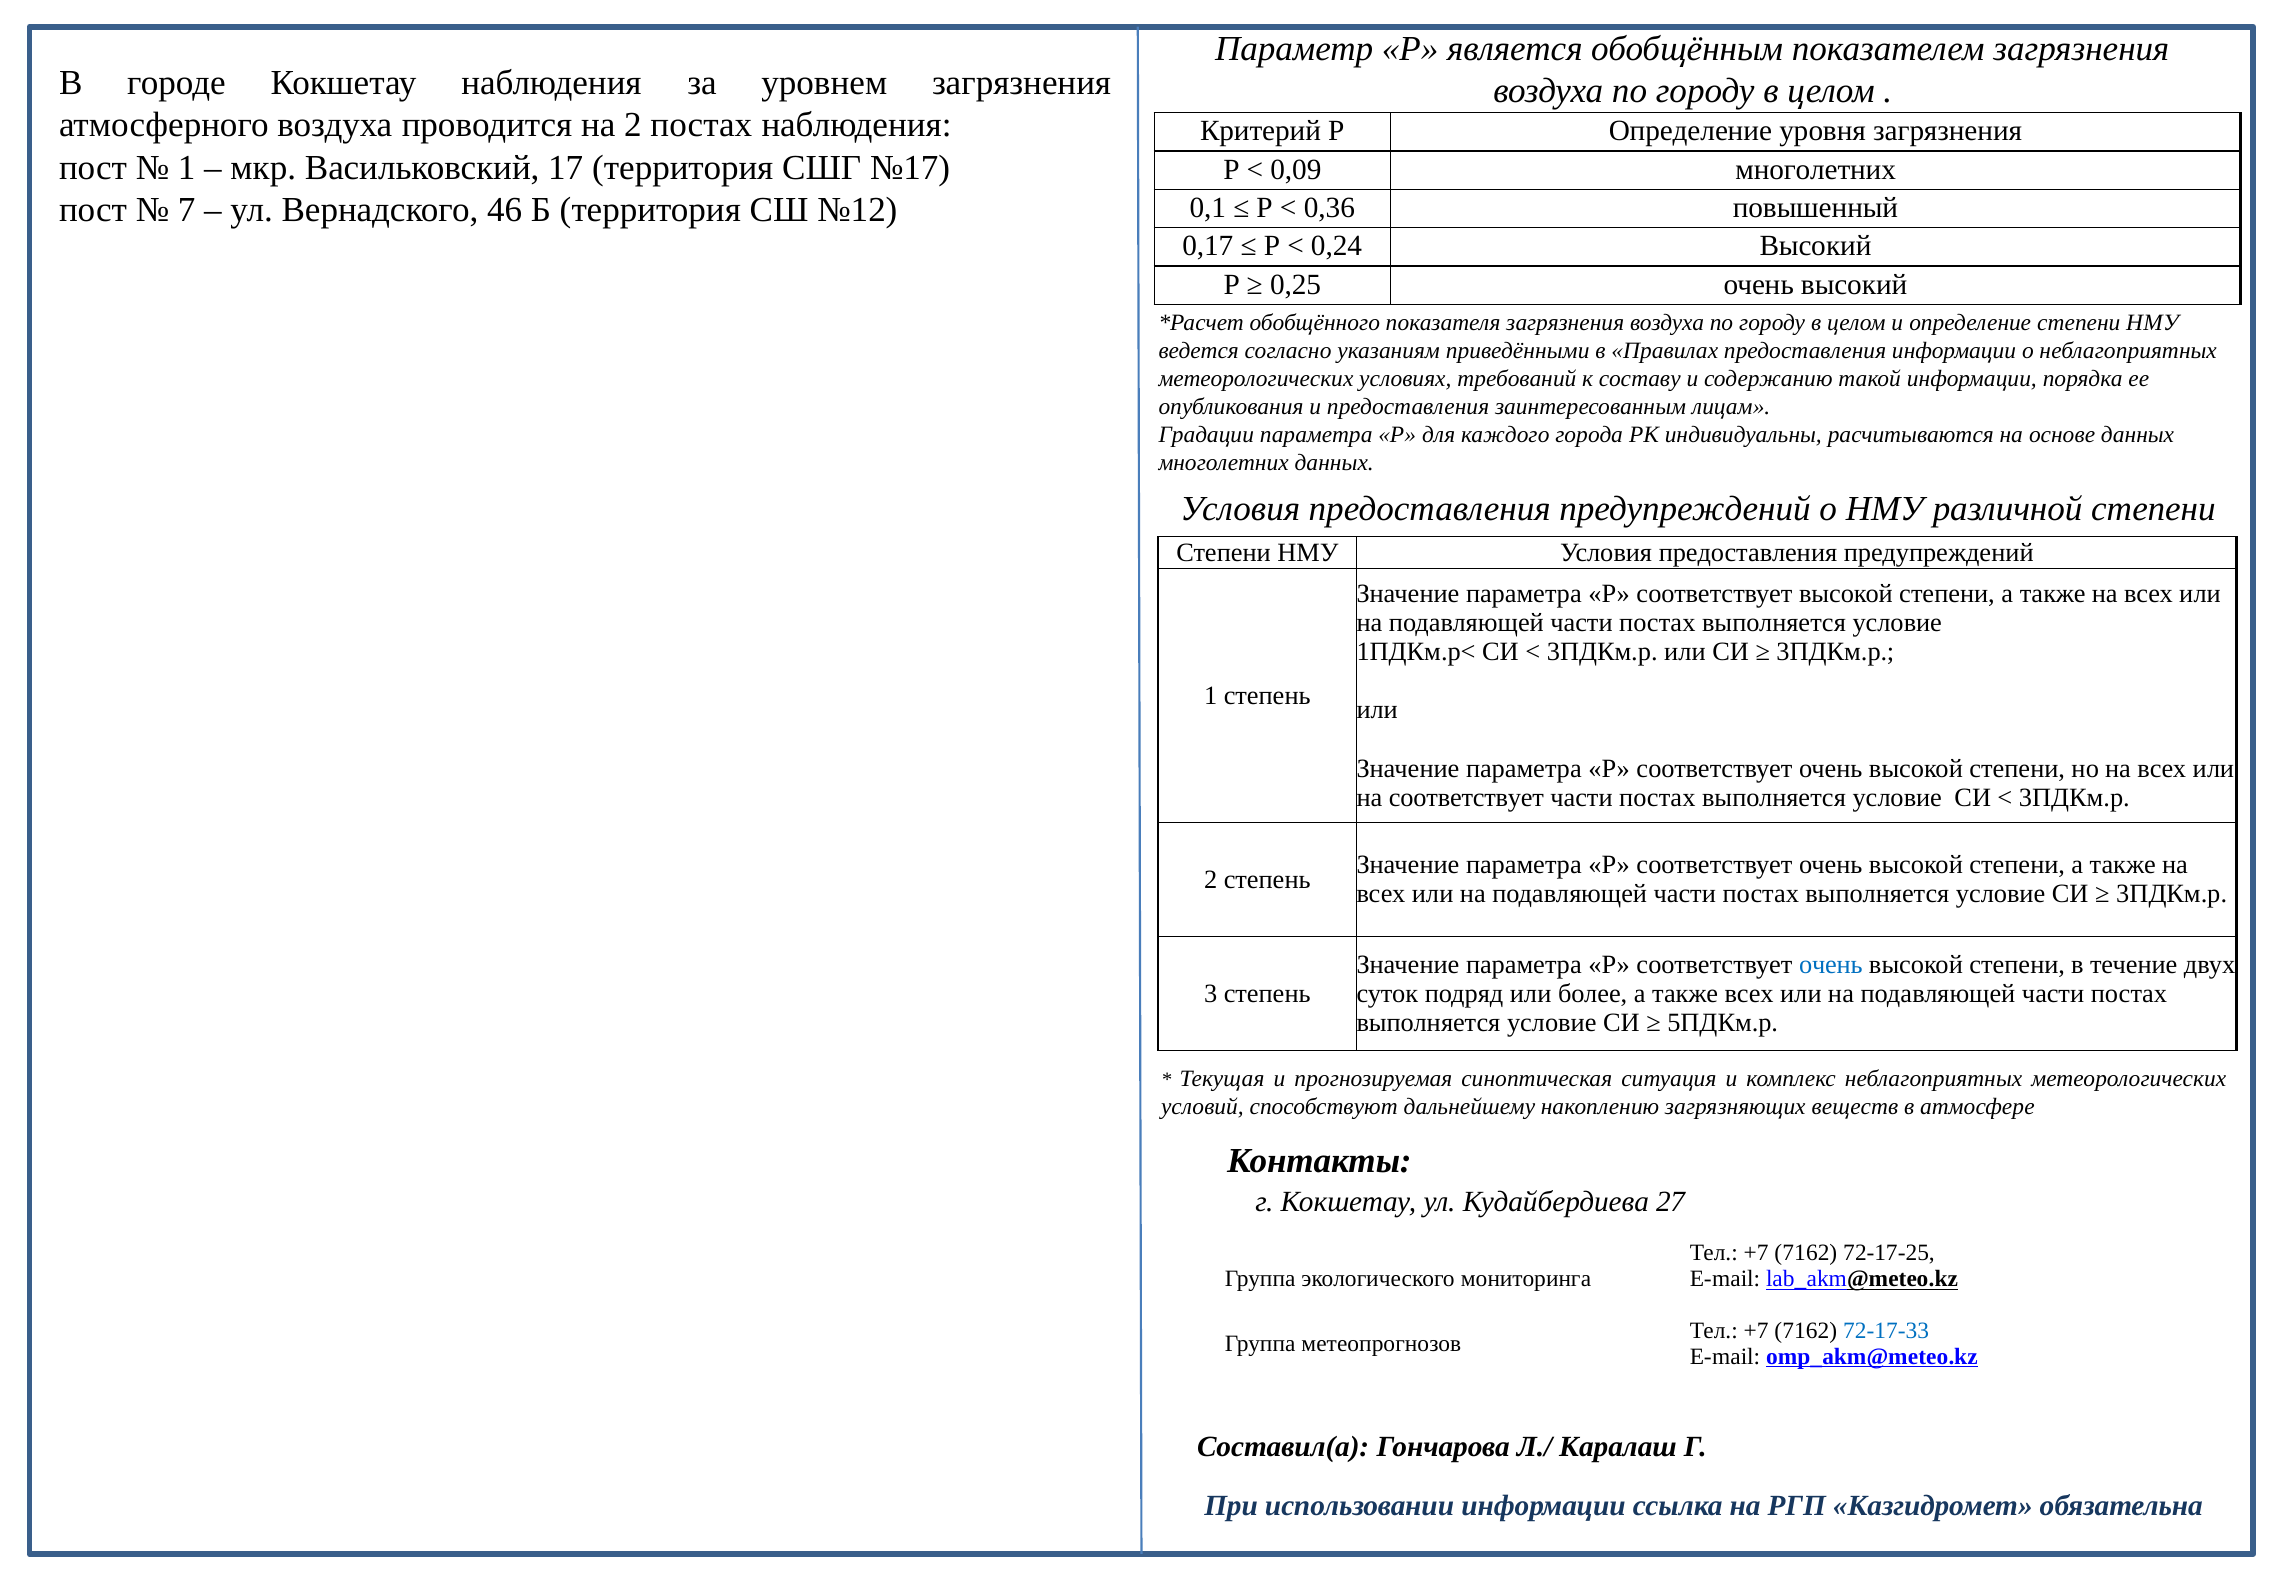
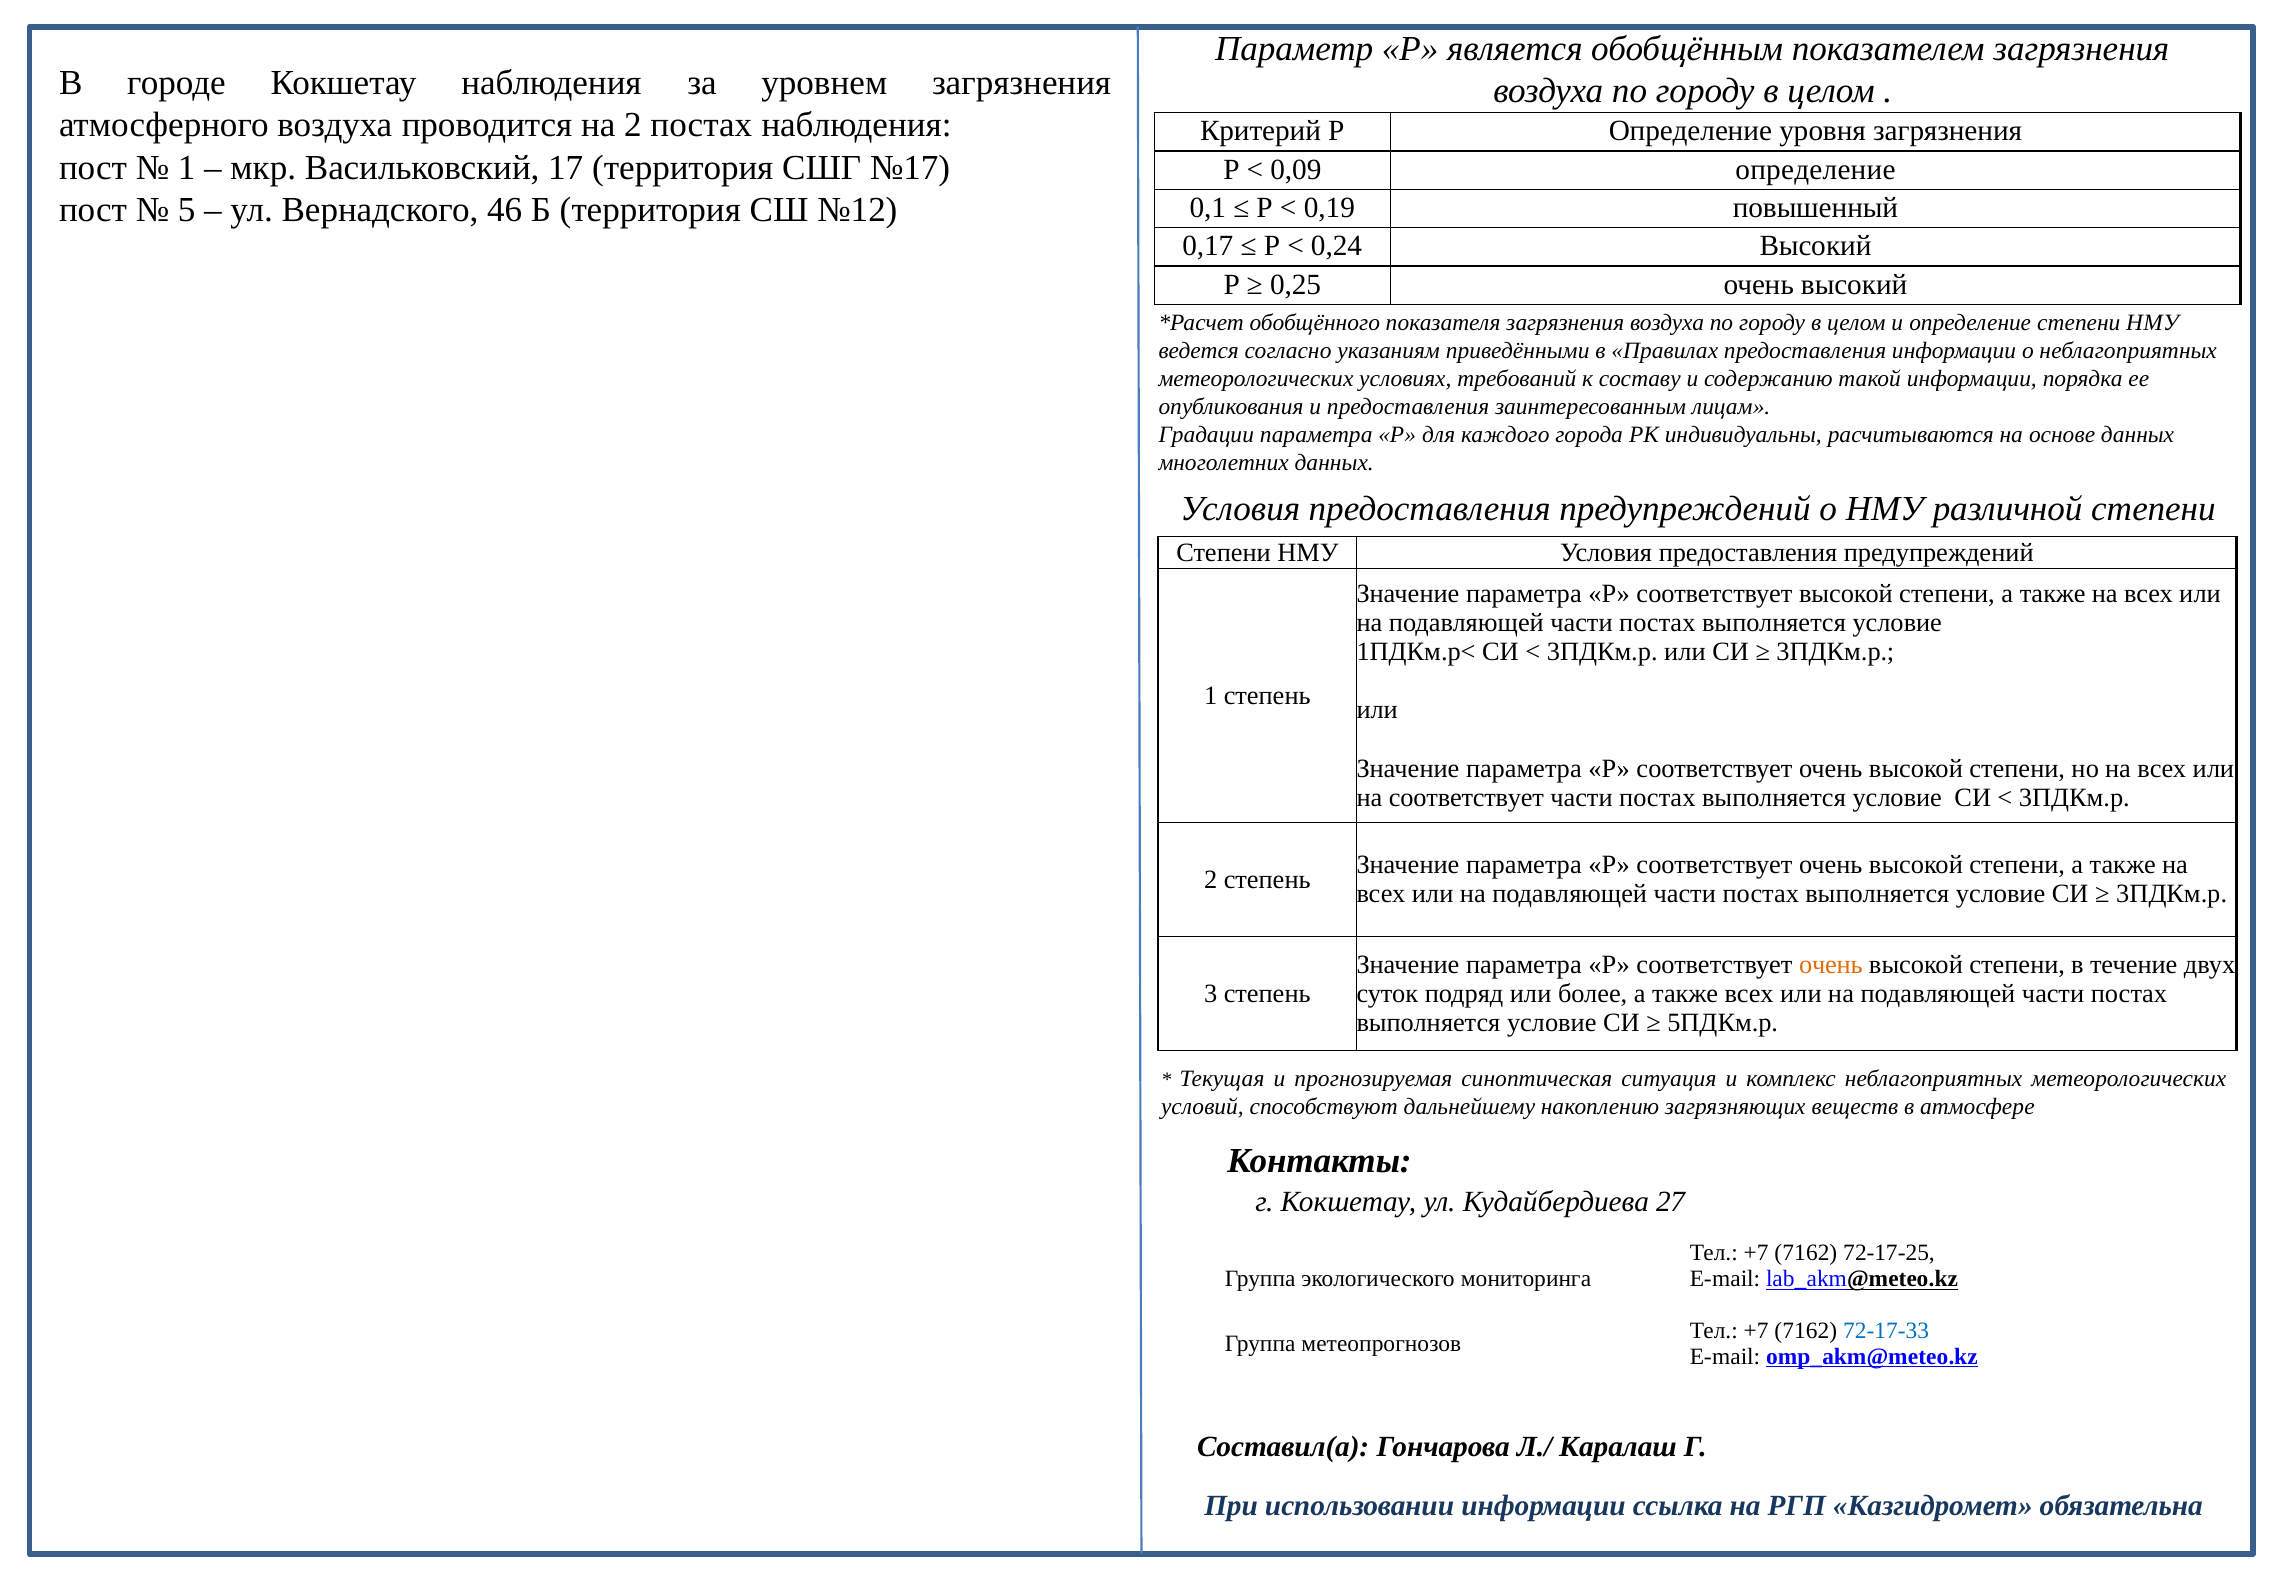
0,09 многолетних: многолетних -> определение
7: 7 -> 5
0,36: 0,36 -> 0,19
очень at (1831, 964) colour: blue -> orange
